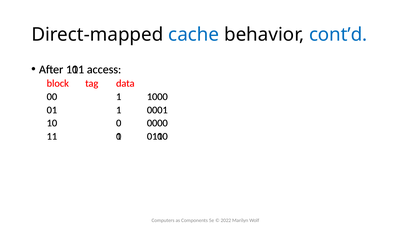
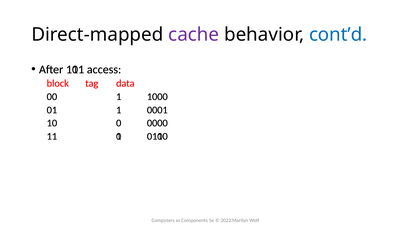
cache colour: blue -> purple
